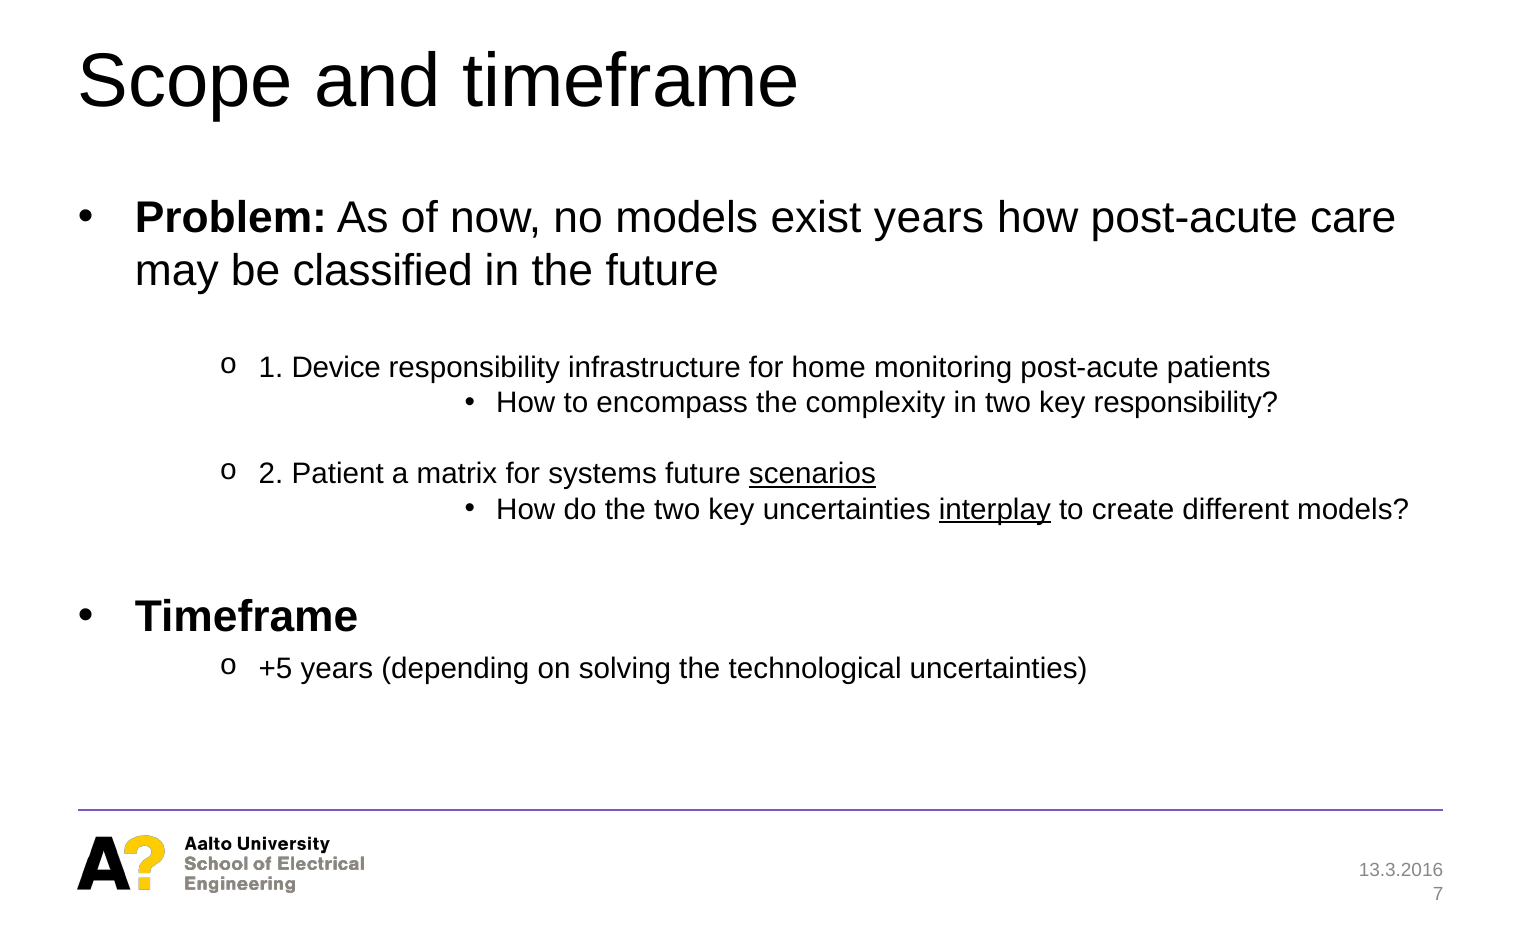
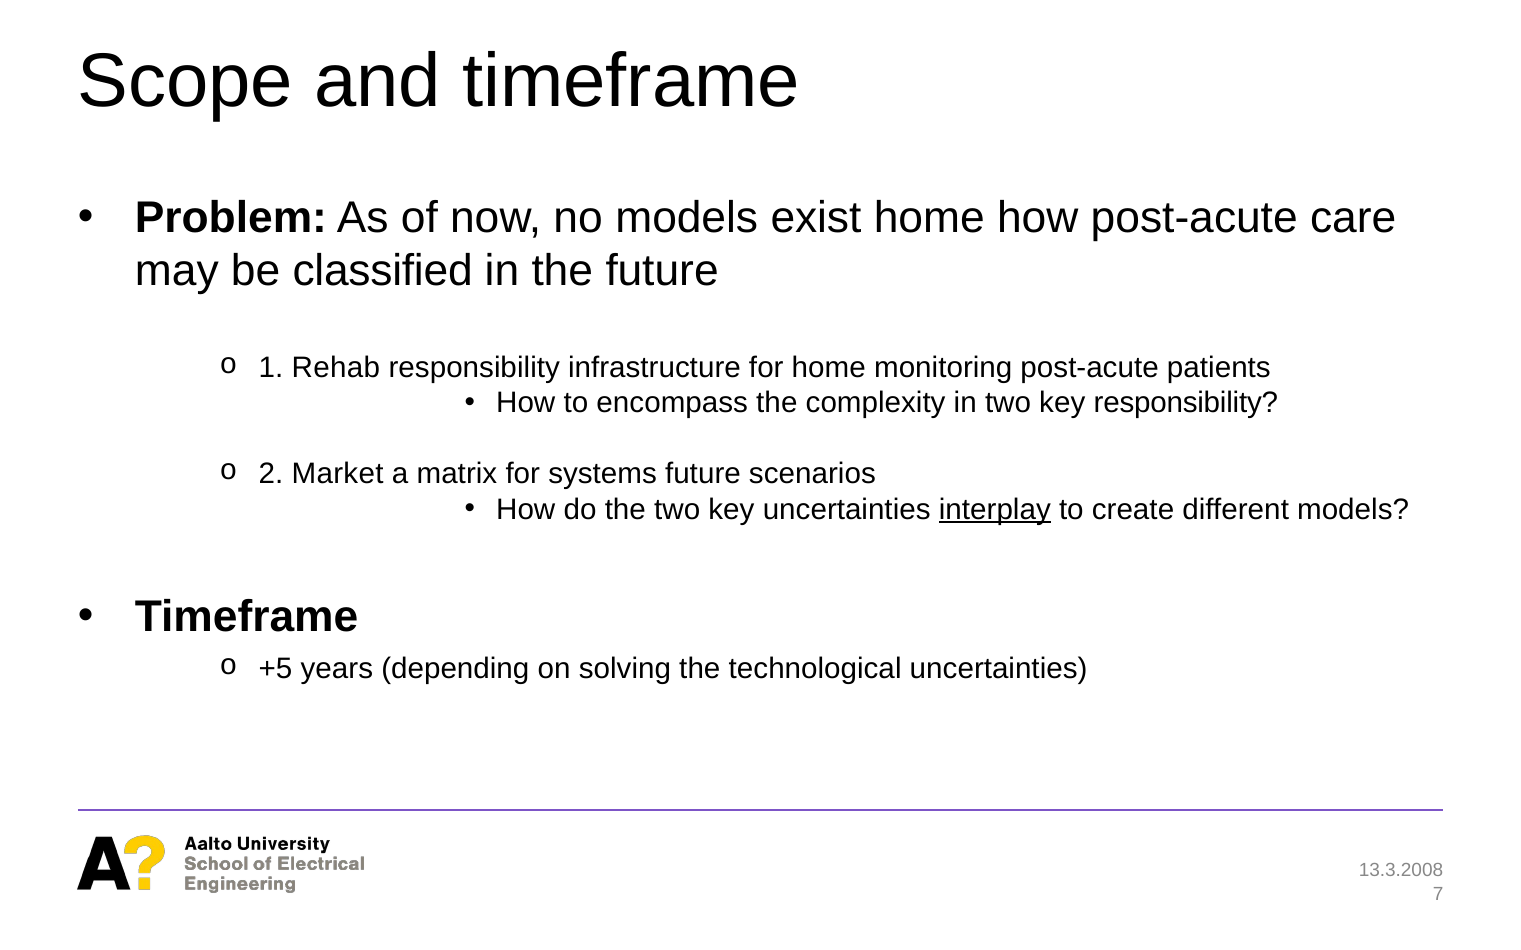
exist years: years -> home
Device: Device -> Rehab
Patient: Patient -> Market
scenarios underline: present -> none
13.3.2016: 13.3.2016 -> 13.3.2008
